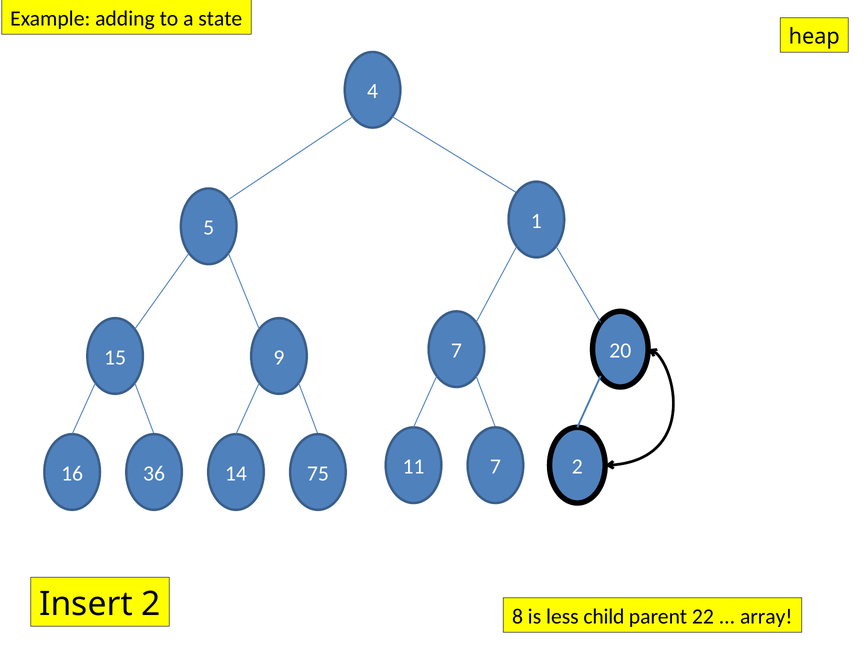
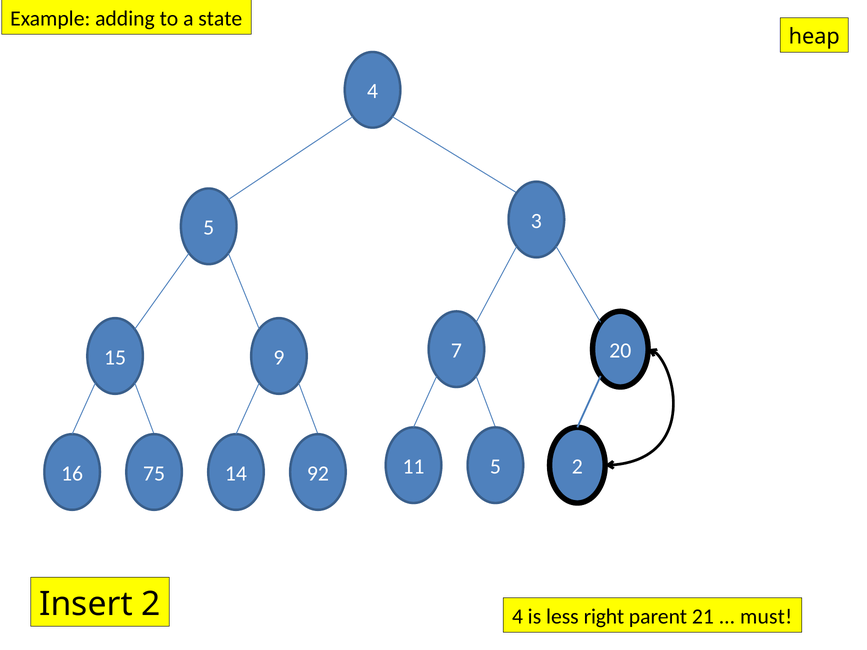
1: 1 -> 3
11 7: 7 -> 5
36: 36 -> 75
75: 75 -> 92
2 8: 8 -> 4
child: child -> right
22: 22 -> 21
array: array -> must
